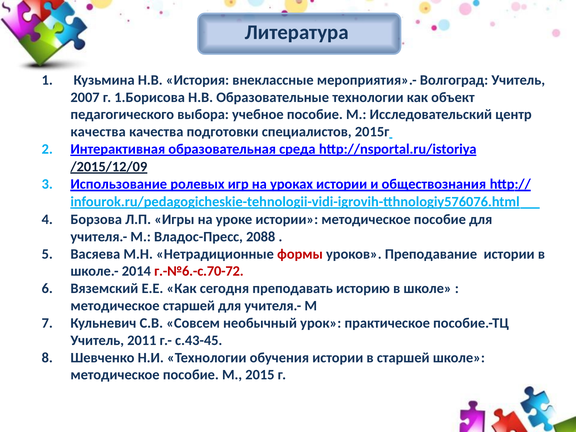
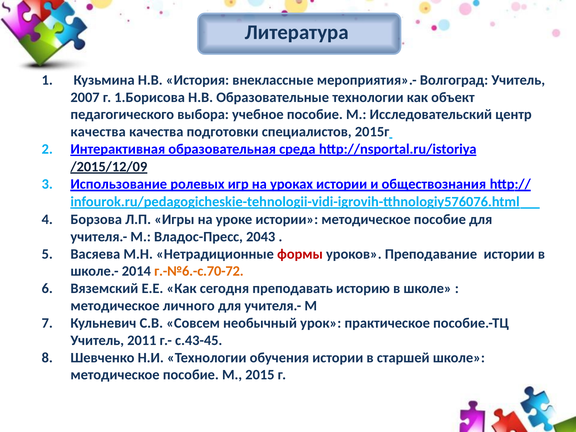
2088: 2088 -> 2043
г.-№6.-с.70-72 colour: red -> orange
методическое старшей: старшей -> личного
